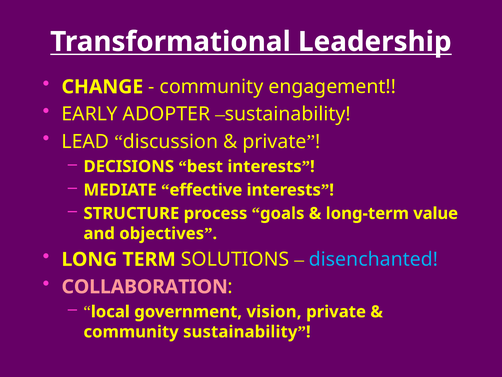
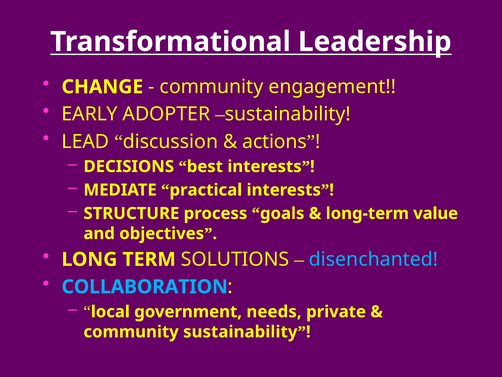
private at (274, 141): private -> actions
effective: effective -> practical
COLLABORATION colour: pink -> light blue
vision: vision -> needs
